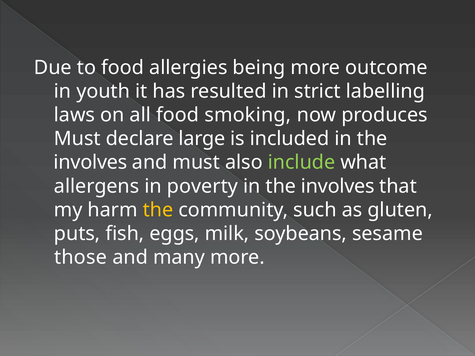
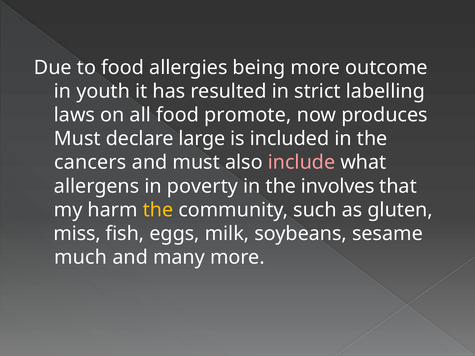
smoking: smoking -> promote
involves at (90, 163): involves -> cancers
include colour: light green -> pink
puts: puts -> miss
those: those -> much
